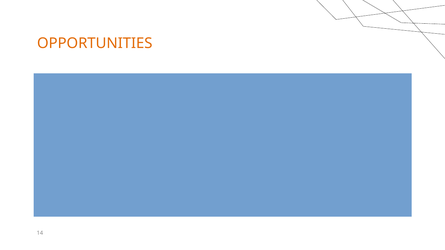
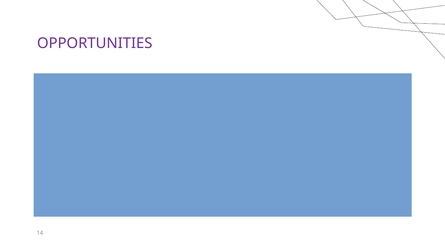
OPPORTUNITIES colour: orange -> purple
